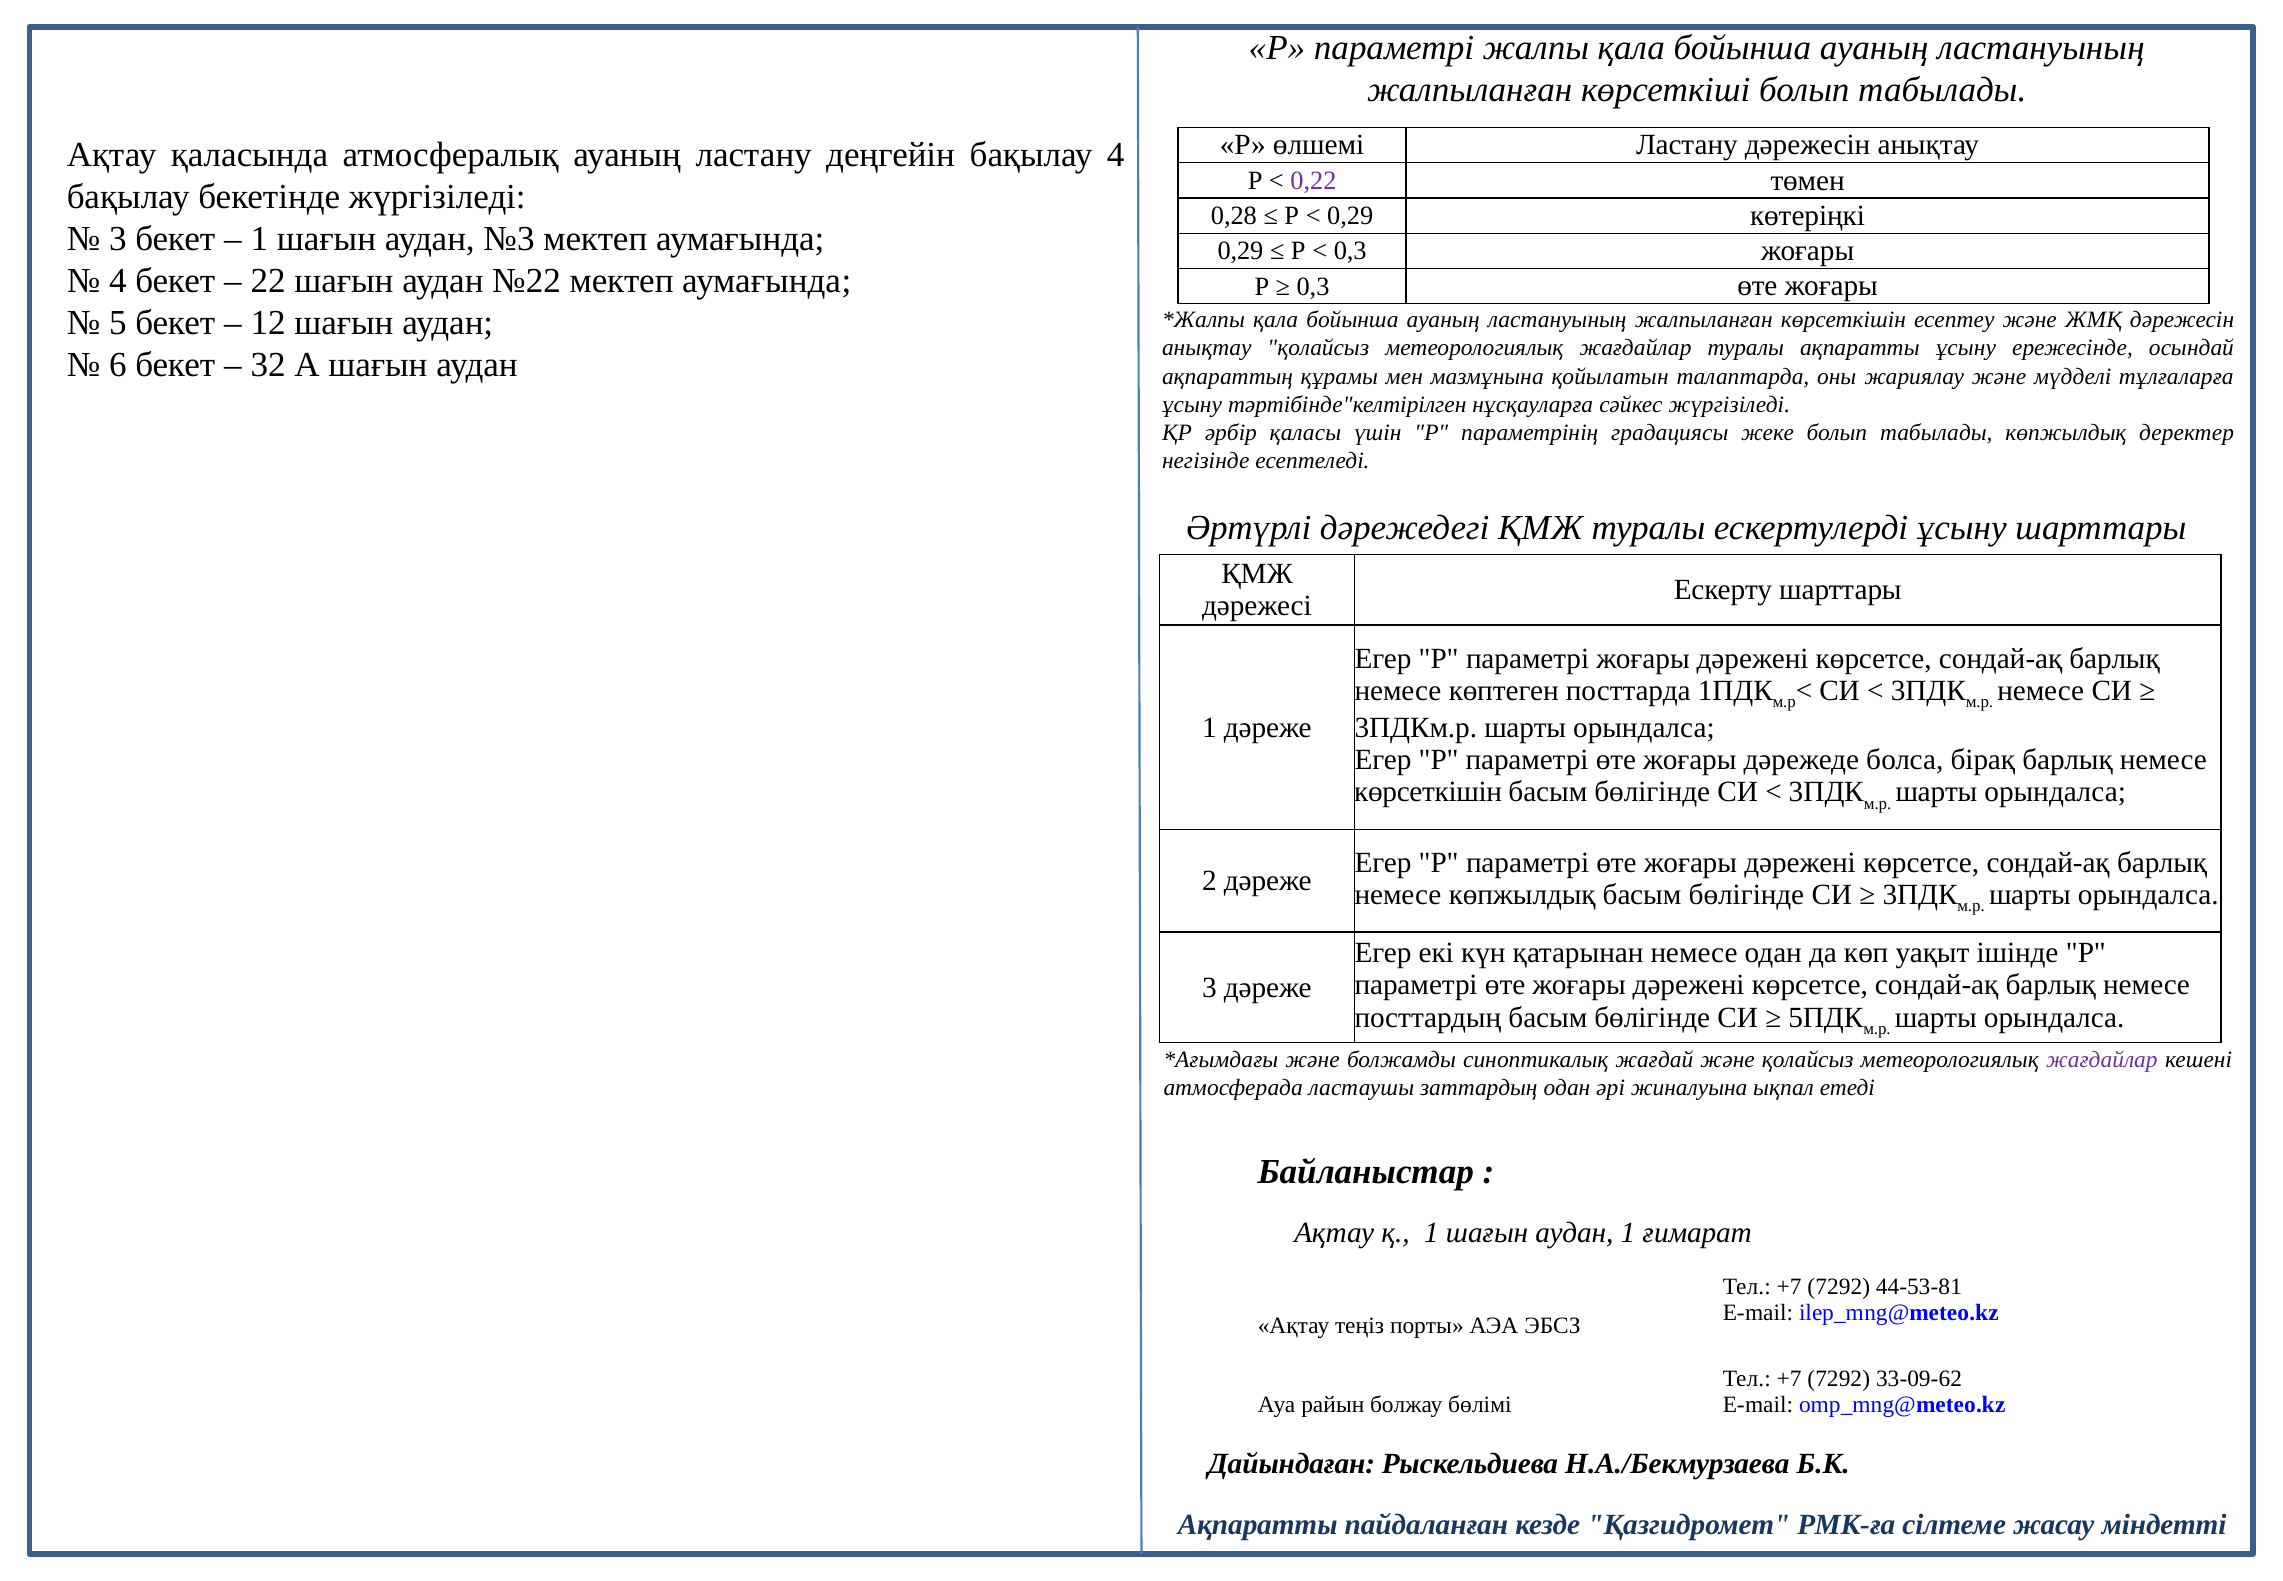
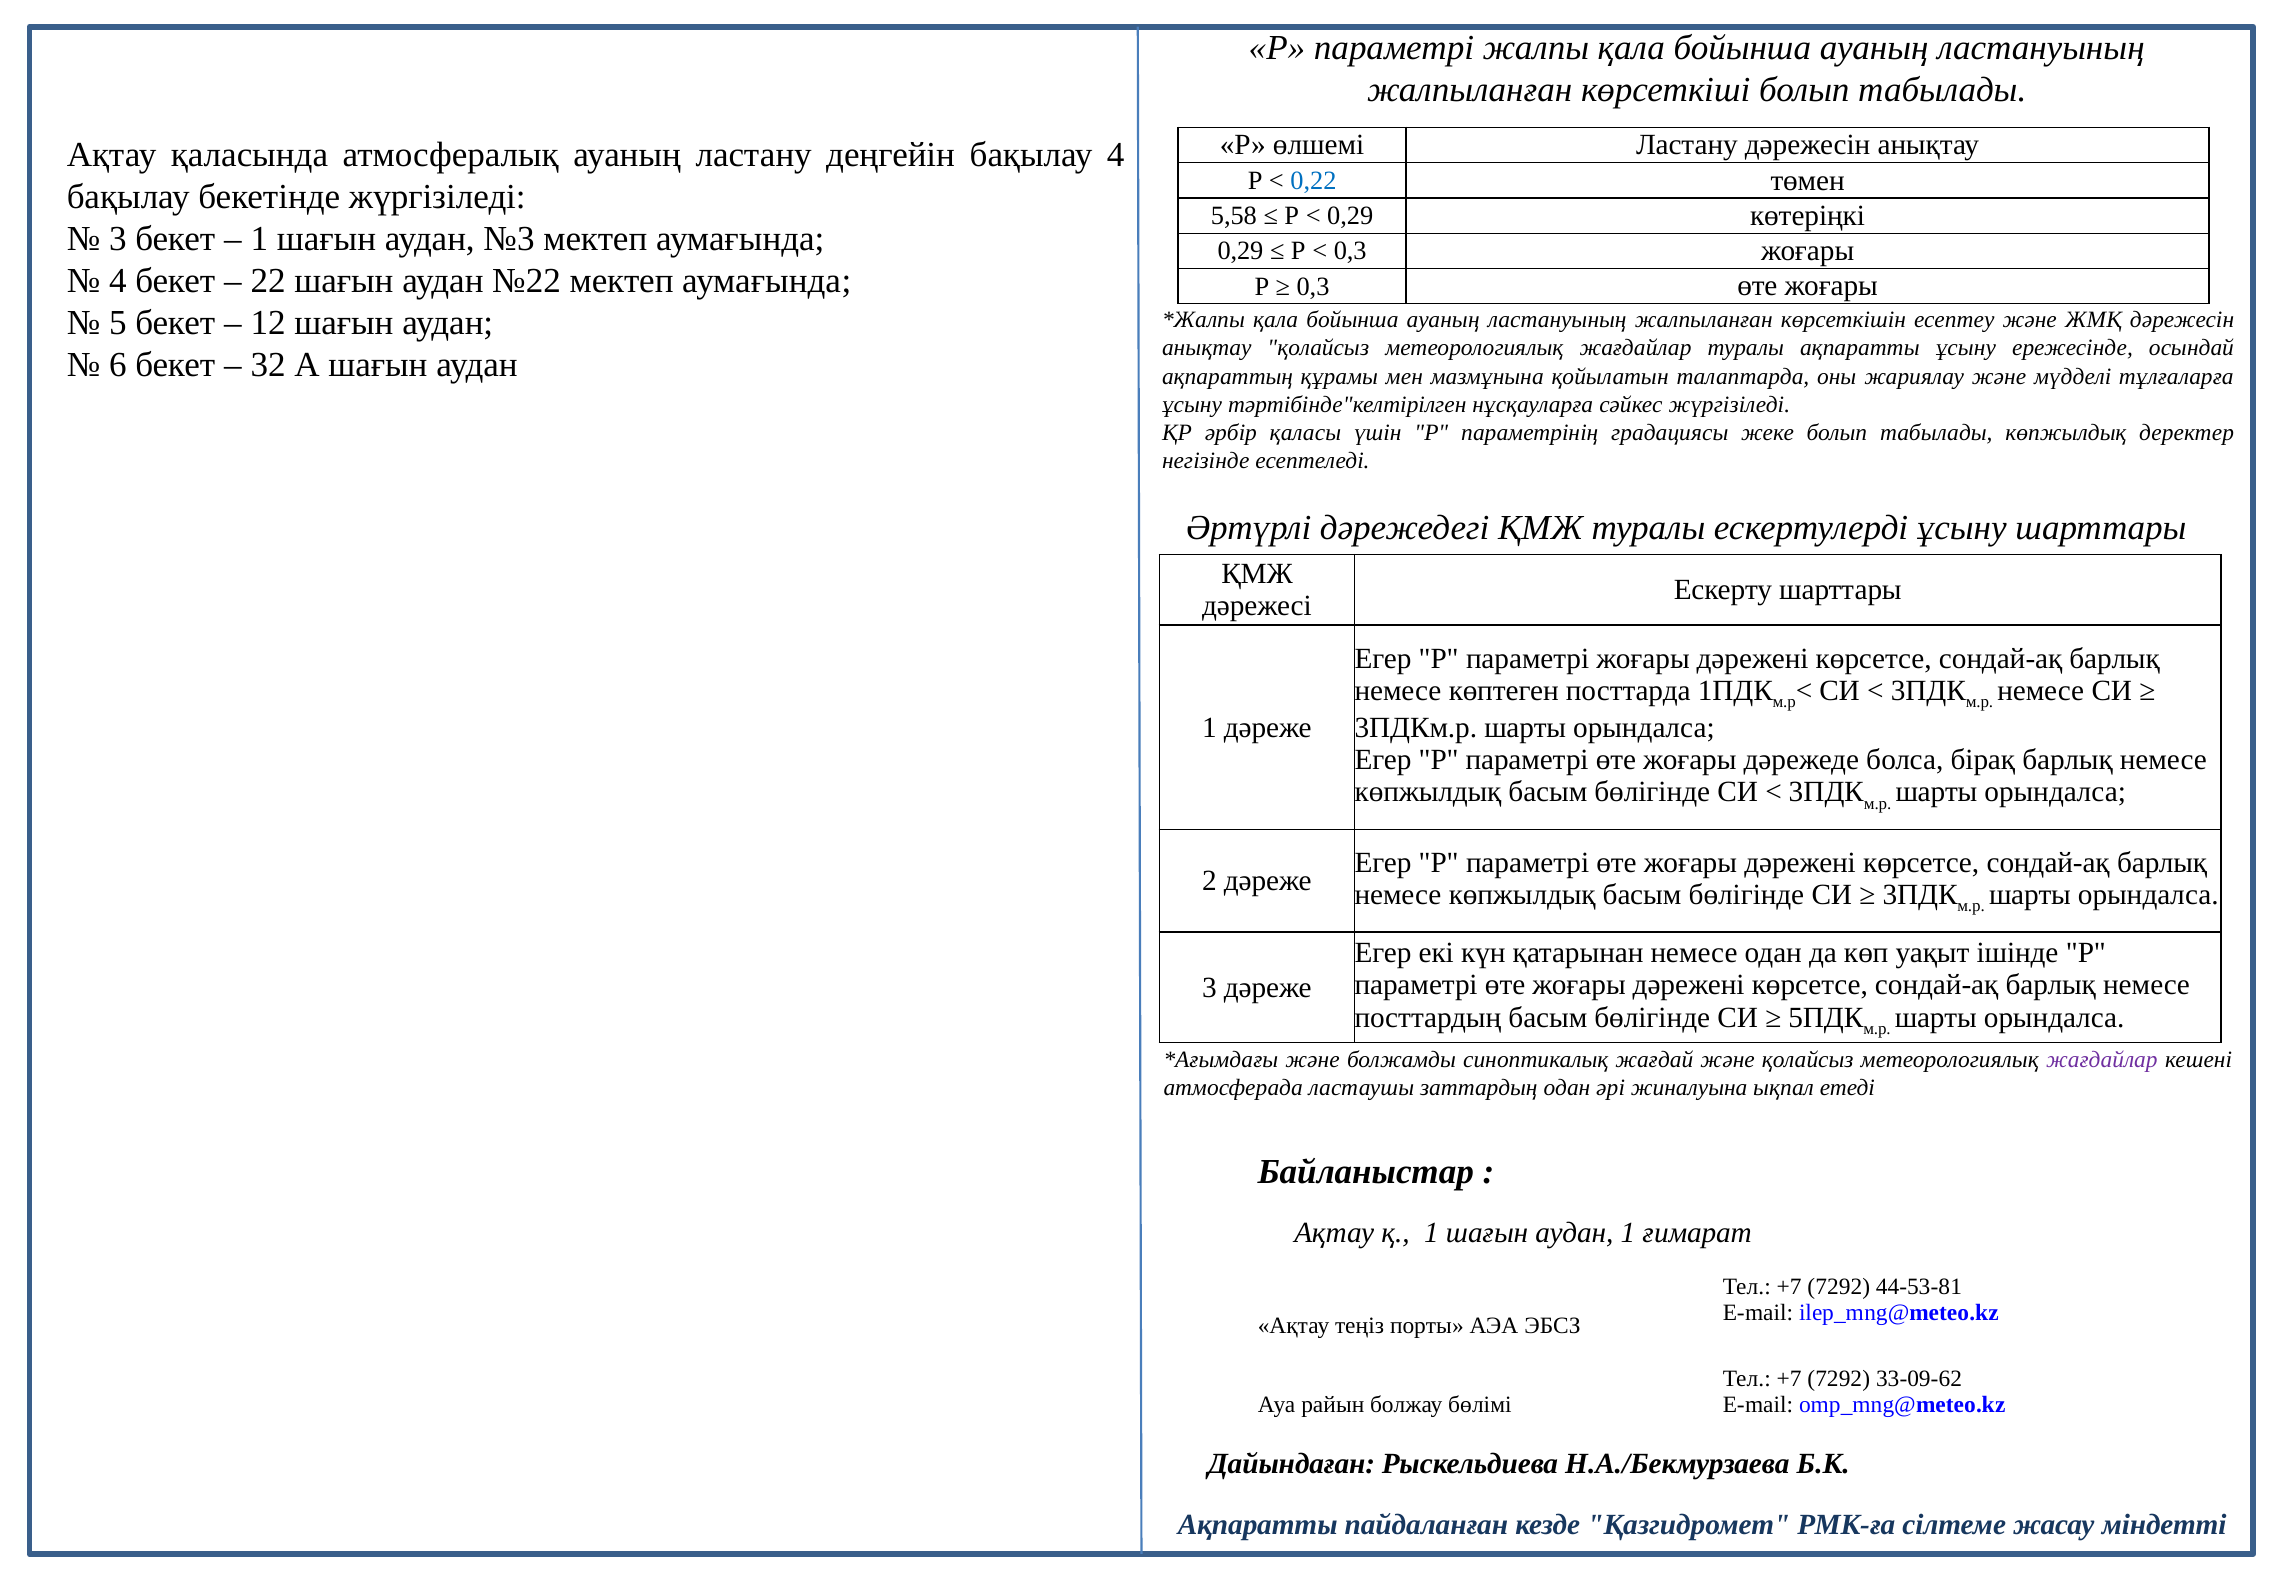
0,22 colour: purple -> blue
0,28: 0,28 -> 5,58
көрсеткішін at (1428, 792): көрсеткішін -> көпжылдық
